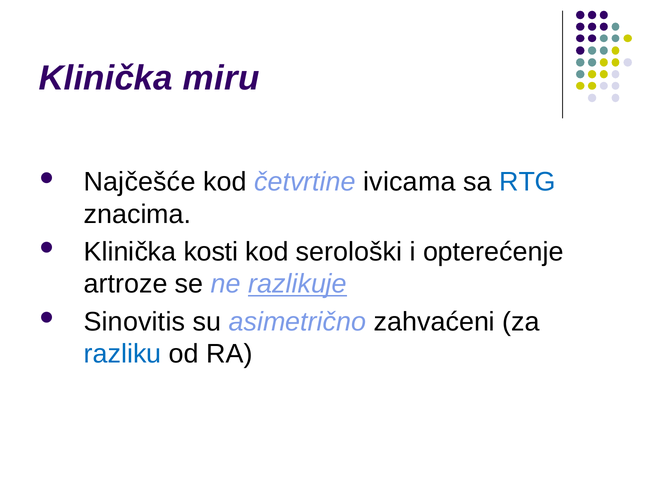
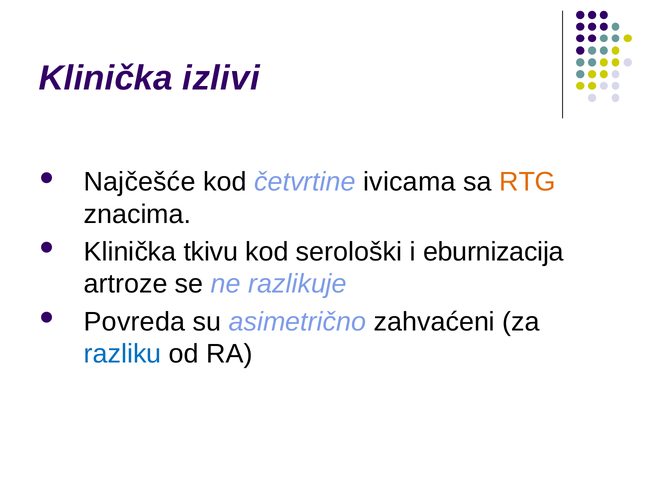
miru: miru -> izlivi
RTG colour: blue -> orange
kosti: kosti -> tkivu
opterećenje: opterećenje -> eburnizacija
razlikuje underline: present -> none
Sinovitis: Sinovitis -> Povreda
